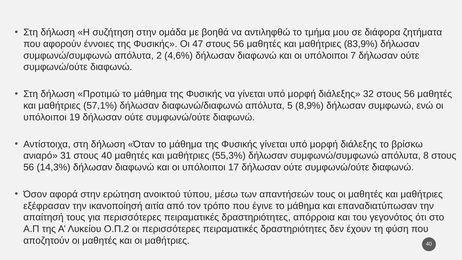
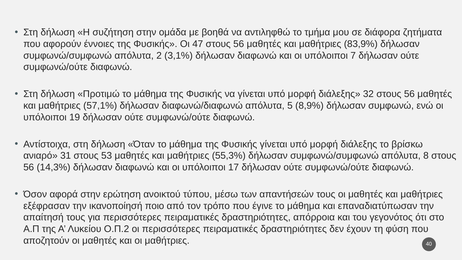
4,6%: 4,6% -> 3,1%
στους 40: 40 -> 53
αιτία: αιτία -> ποιο
